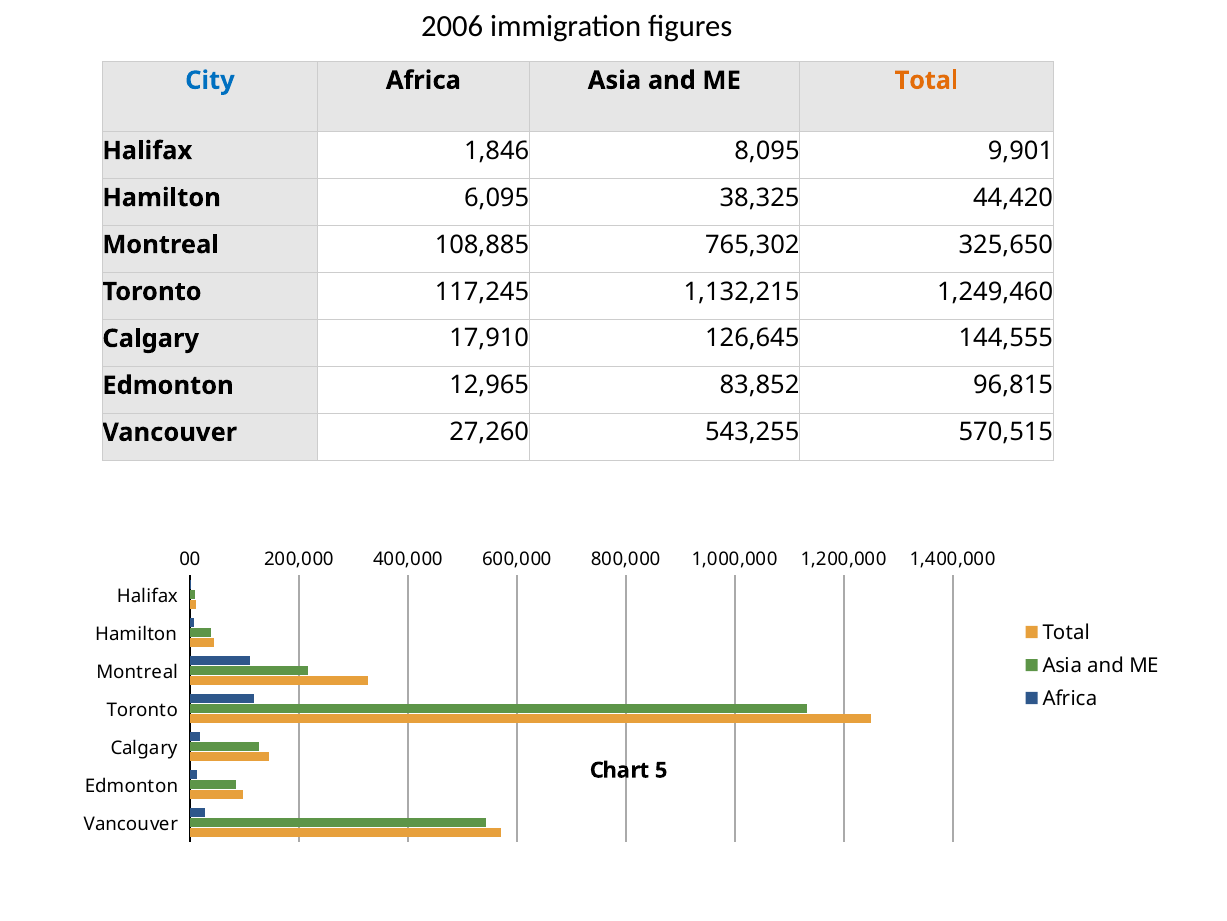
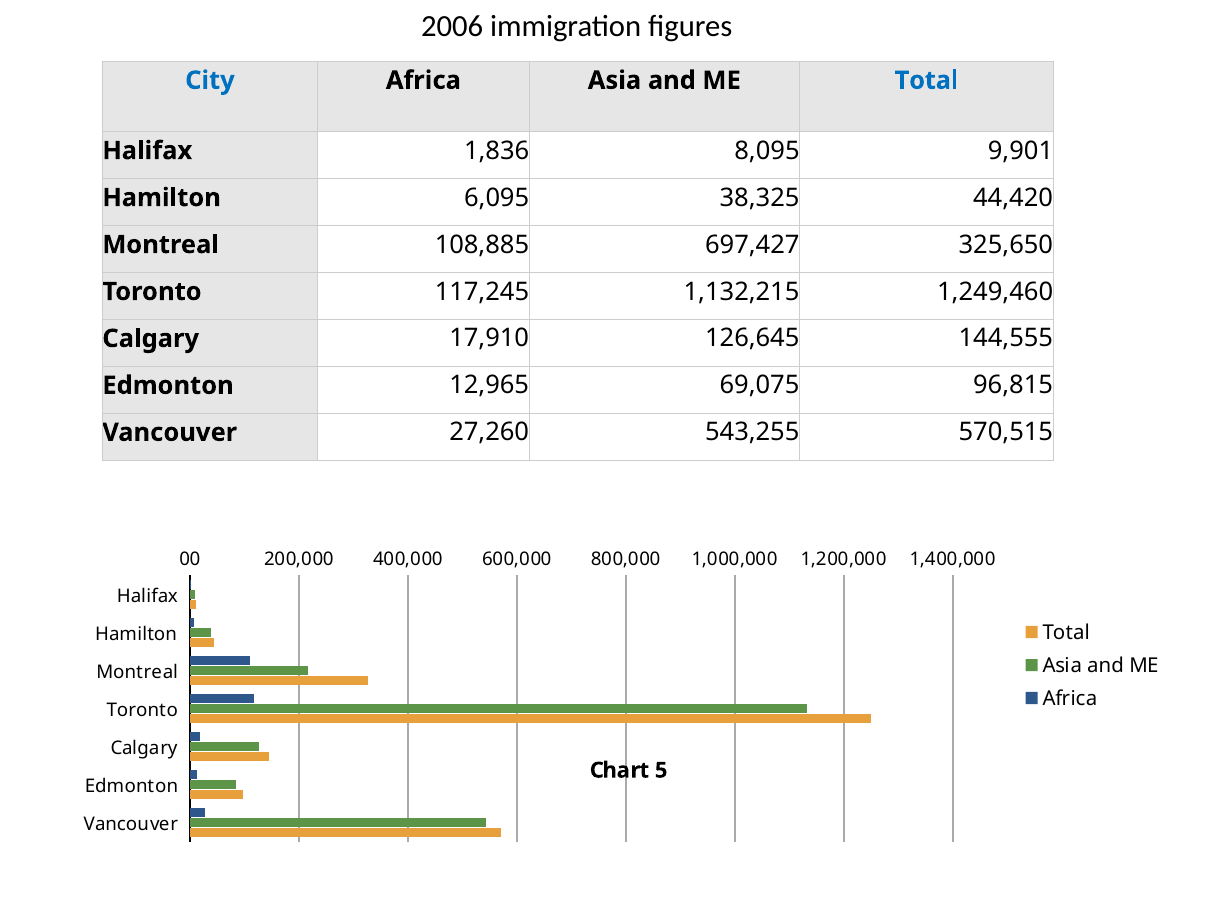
Total at (926, 80) colour: orange -> blue
1,846: 1,846 -> 1,836
765,302: 765,302 -> 697,427
83,852: 83,852 -> 69,075
